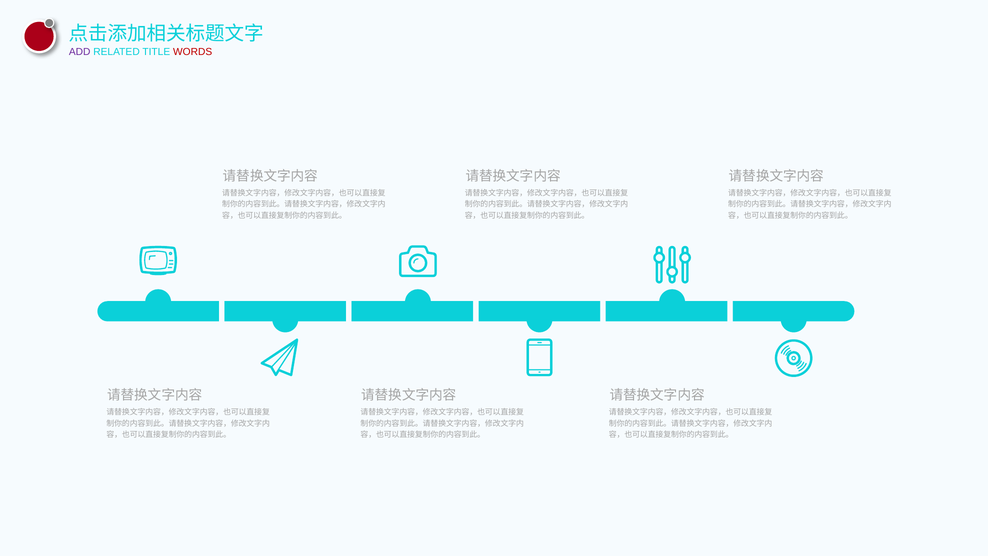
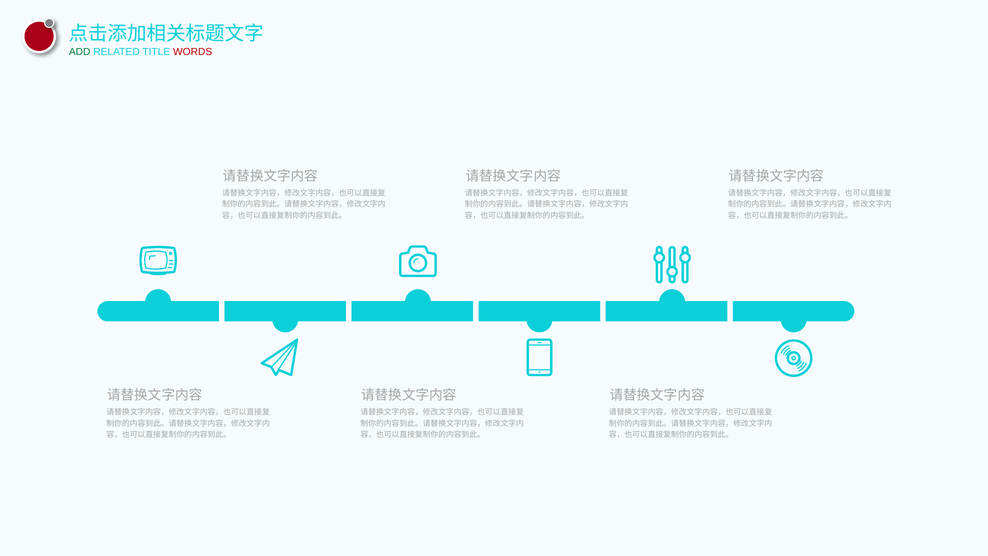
ADD colour: purple -> green
